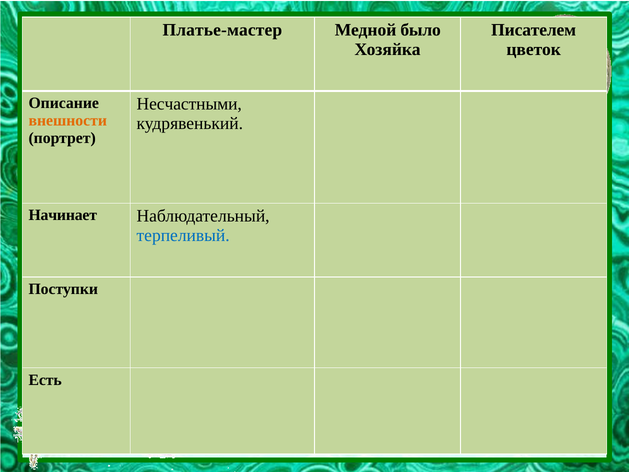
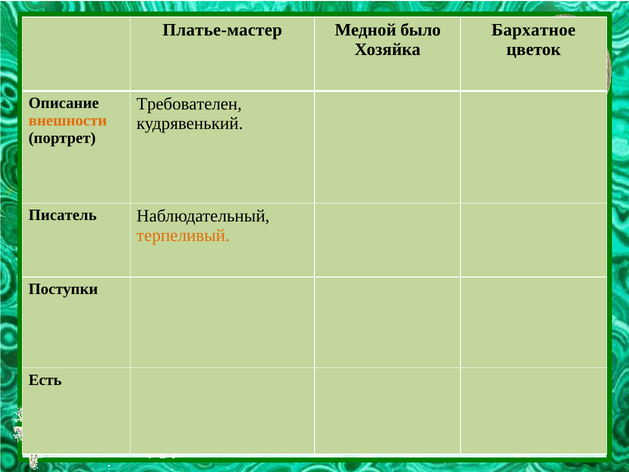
Писателем: Писателем -> Бархатное
Несчастными: Несчастными -> Требователен
Начинает: Начинает -> Писатель
терпеливый colour: blue -> orange
